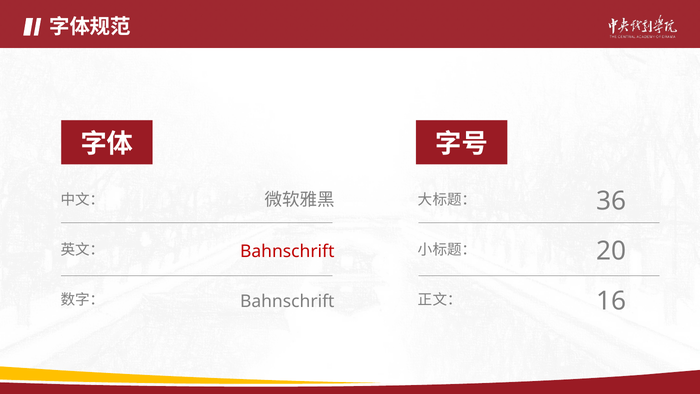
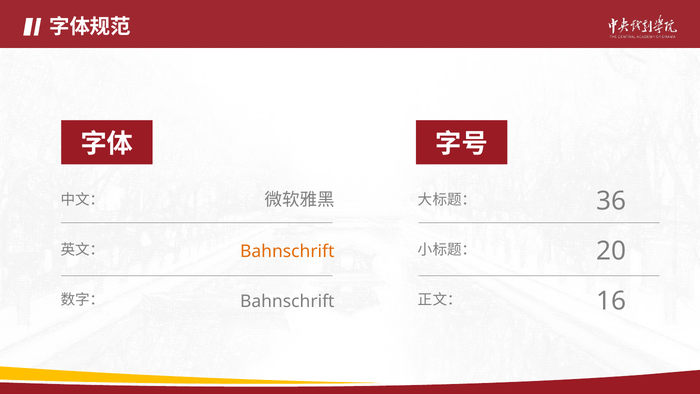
Bahnschrift at (287, 251) colour: red -> orange
